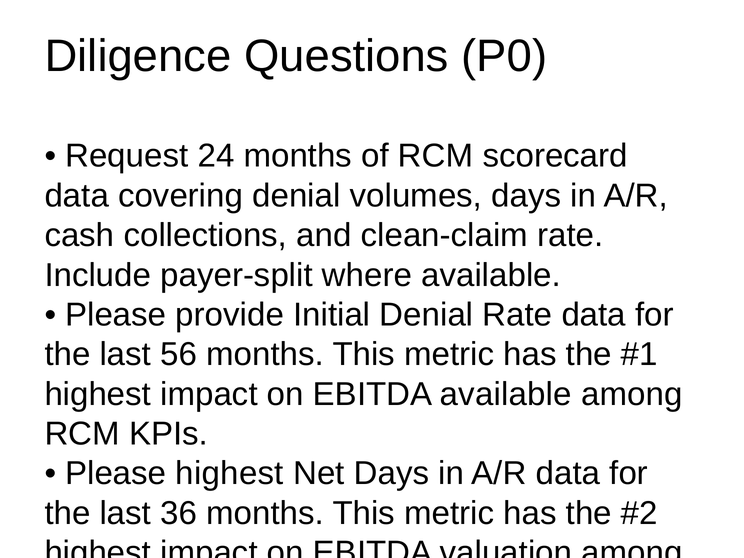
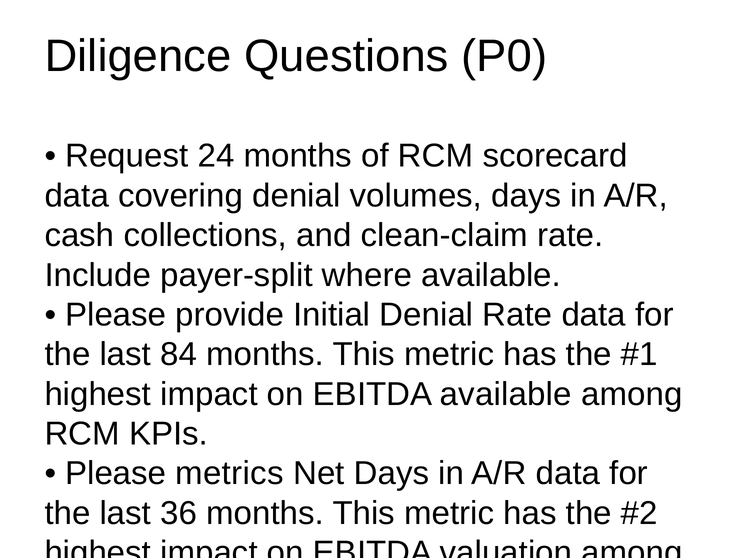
56: 56 -> 84
Please highest: highest -> metrics
